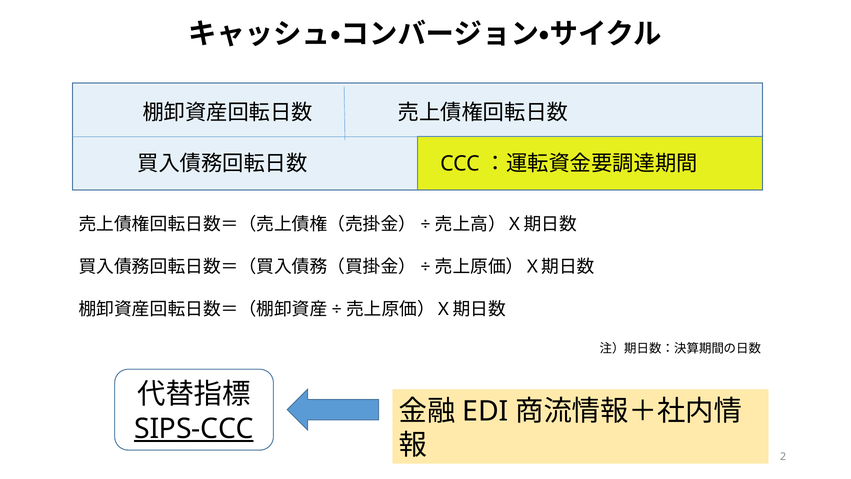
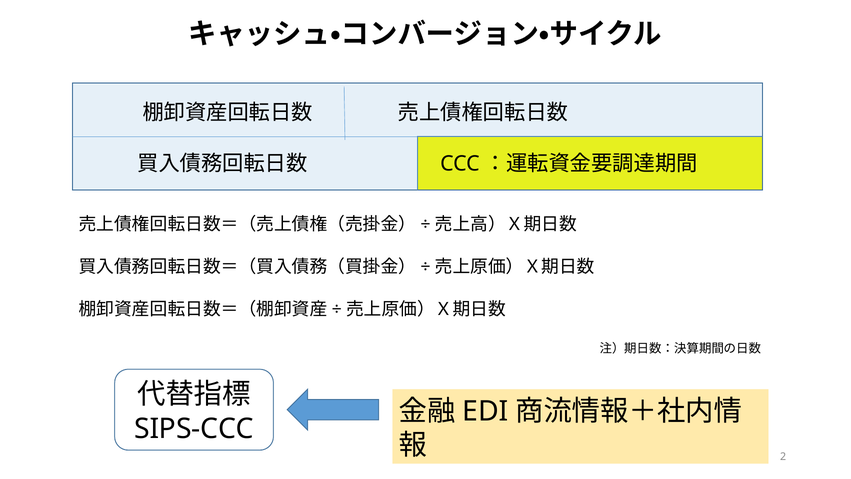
SIPS-CCC underline: present -> none
